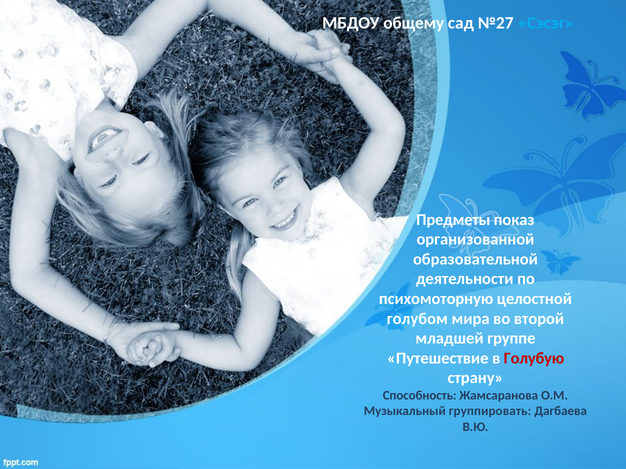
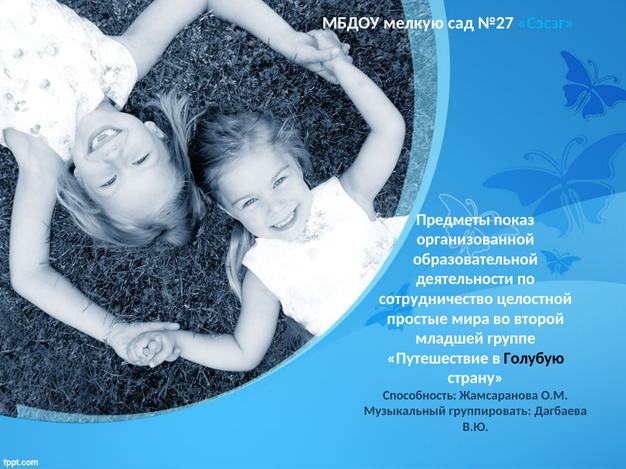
общему: общему -> мелкую
психомоторную: психомоторную -> сотрудничество
голубом: голубом -> простые
Голубую colour: red -> black
